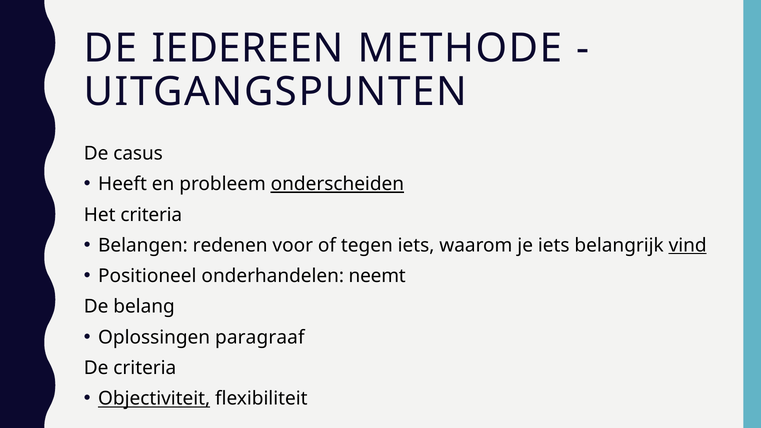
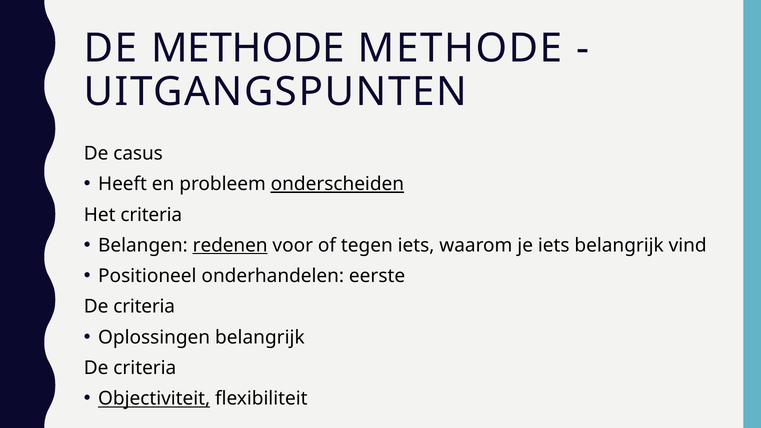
DE IEDEREEN: IEDEREEN -> METHODE
redenen underline: none -> present
vind underline: present -> none
neemt: neemt -> eerste
belang at (144, 307): belang -> criteria
Oplossingen paragraaf: paragraaf -> belangrijk
